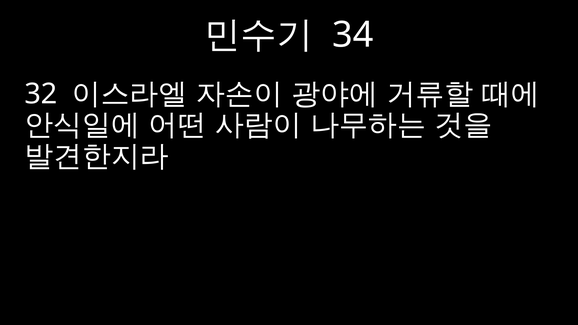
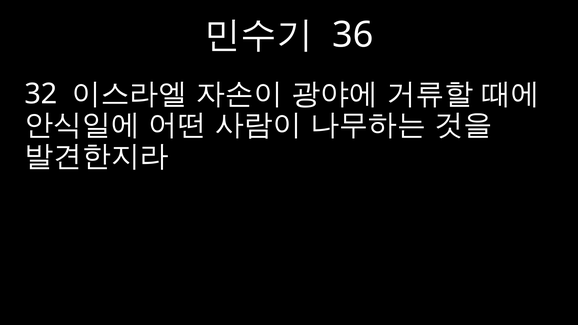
34: 34 -> 36
